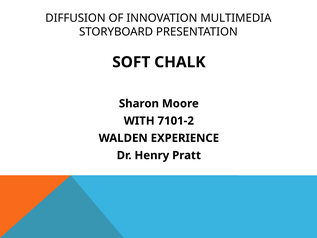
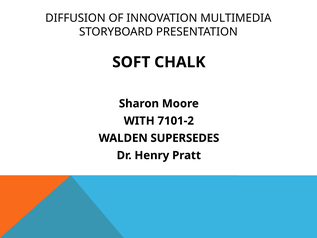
EXPERIENCE: EXPERIENCE -> SUPERSEDES
